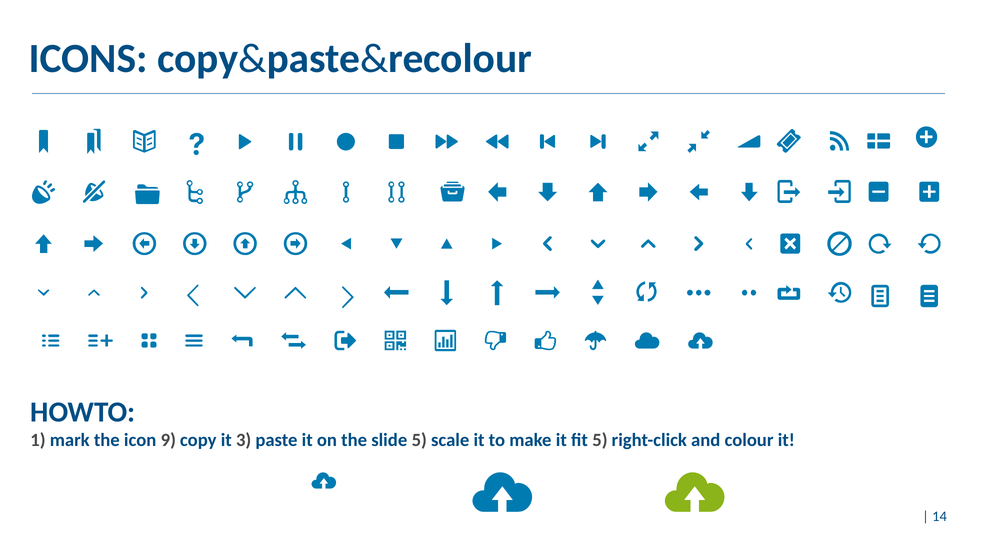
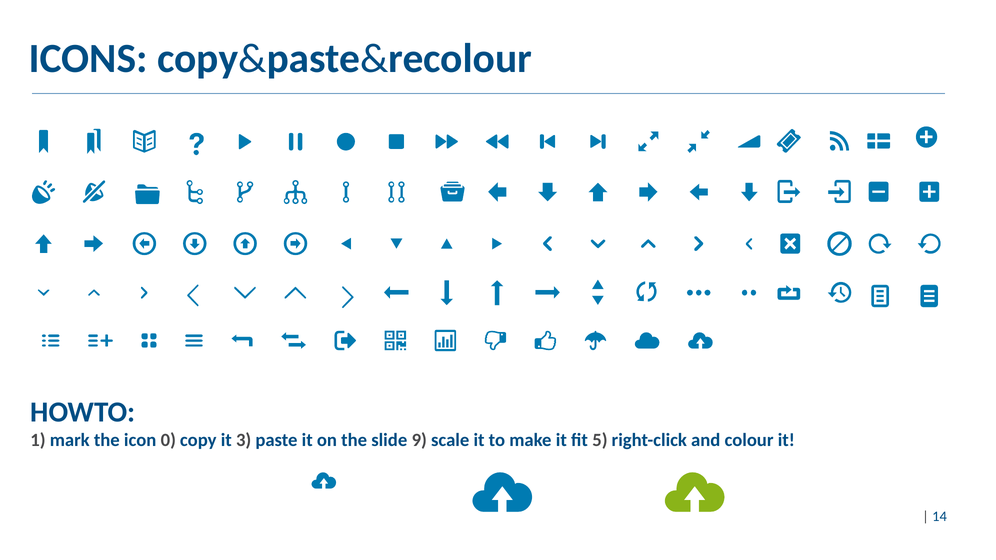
9: 9 -> 0
slide 5: 5 -> 9
